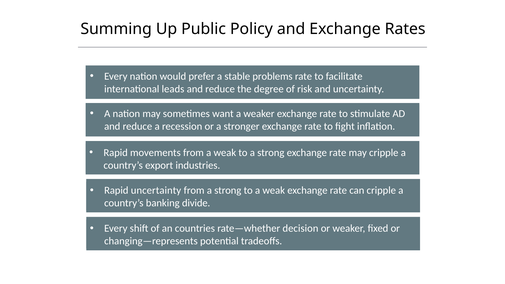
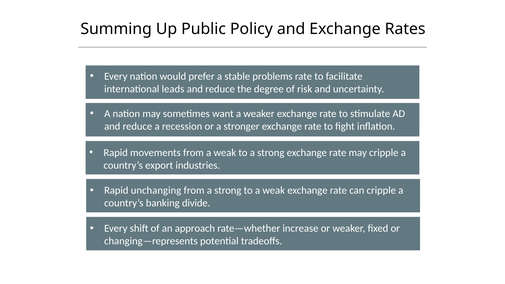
Rapid uncertainty: uncertainty -> unchanging
countries: countries -> approach
decision: decision -> increase
